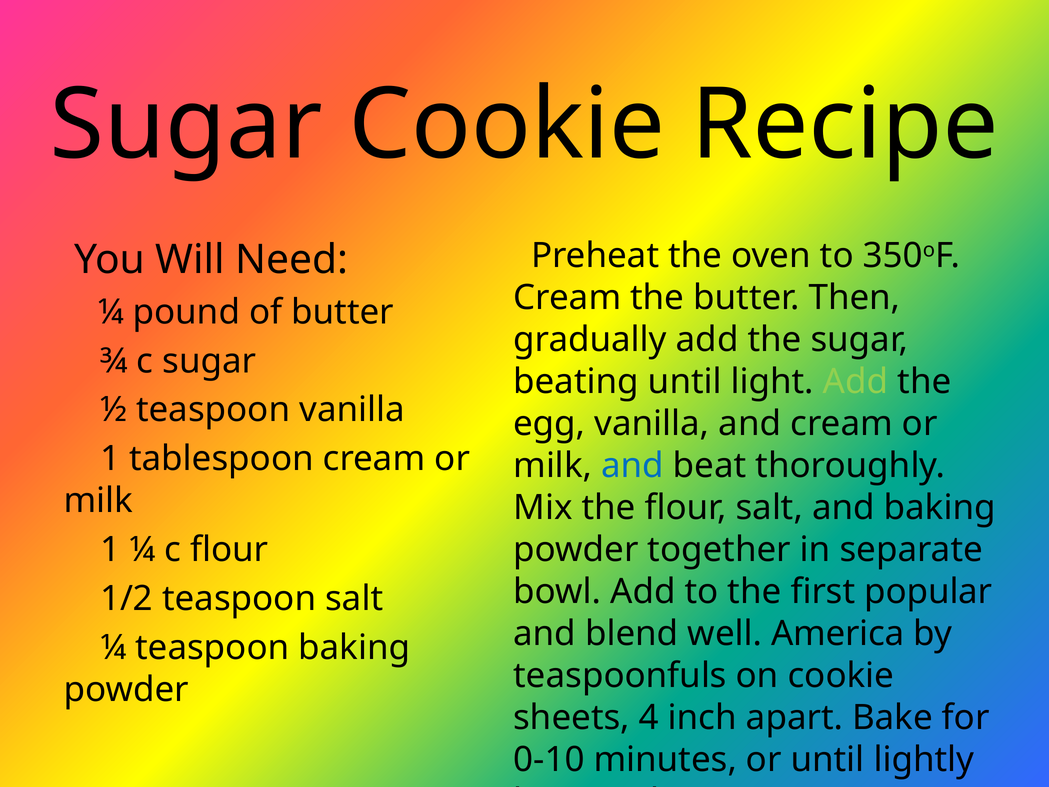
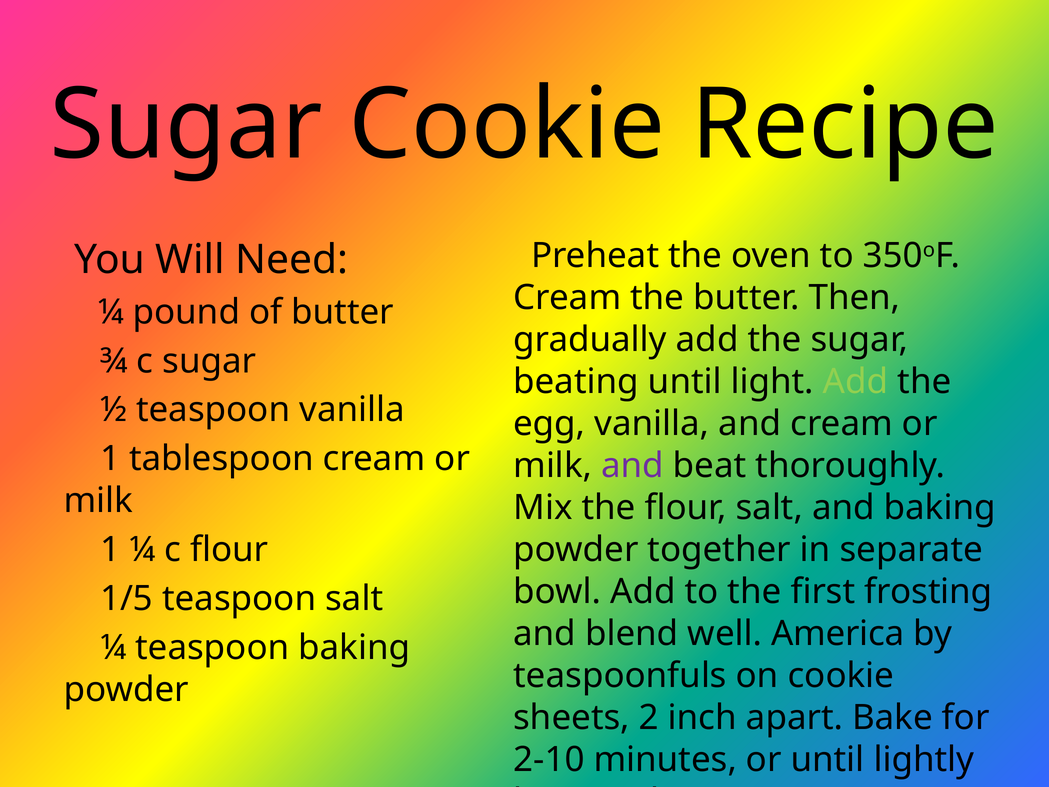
and at (632, 466) colour: blue -> purple
popular: popular -> frosting
1/2: 1/2 -> 1/5
4: 4 -> 2
0-10: 0-10 -> 2-10
